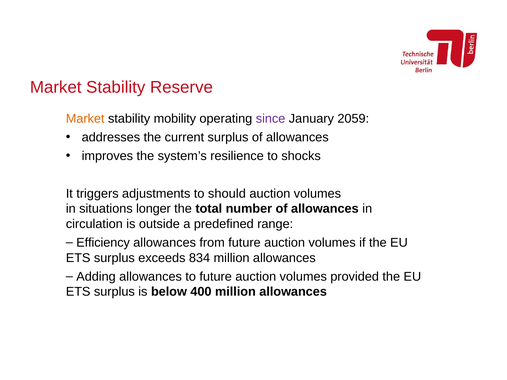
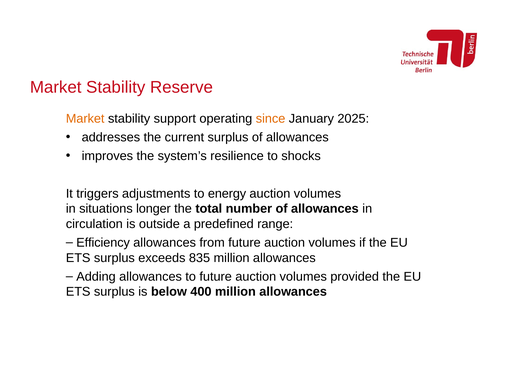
mobility: mobility -> support
since colour: purple -> orange
2059: 2059 -> 2025
should: should -> energy
834: 834 -> 835
